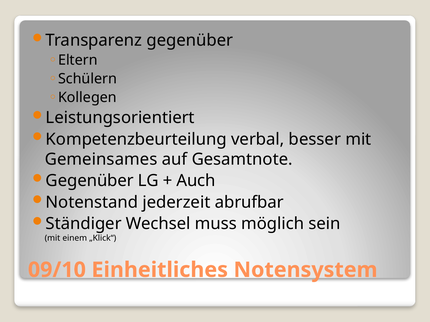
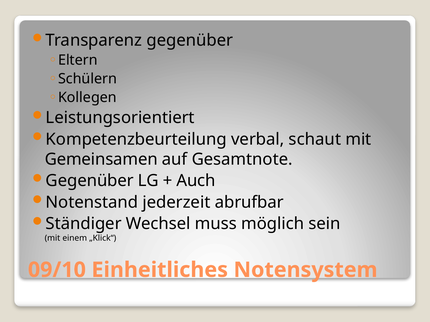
besser: besser -> schaut
Gemeinsames: Gemeinsames -> Gemeinsamen
